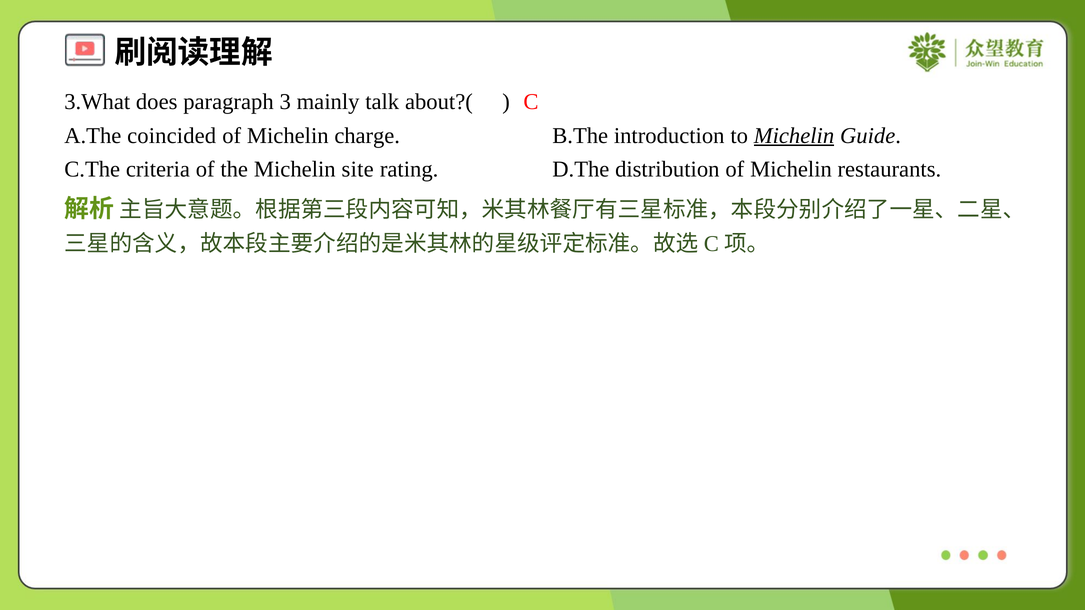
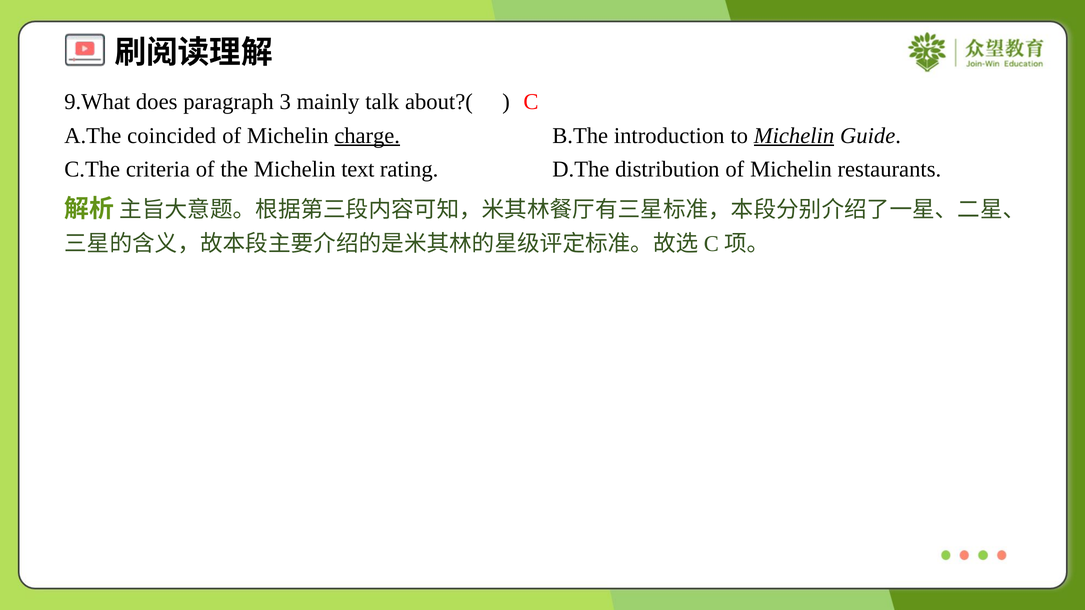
3.What: 3.What -> 9.What
charge underline: none -> present
site: site -> text
